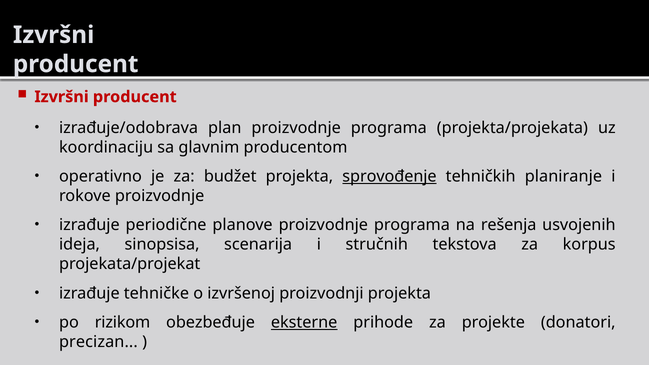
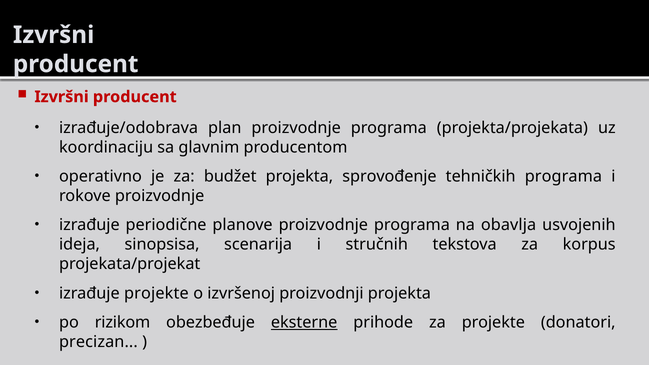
sprovođenje underline: present -> none
tehničkih planiranje: planiranje -> programa
rešenja: rešenja -> obavlja
izrađuje tehničke: tehničke -> projekte
